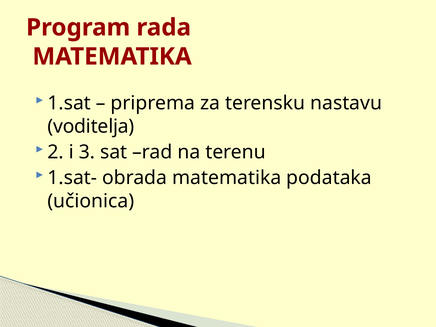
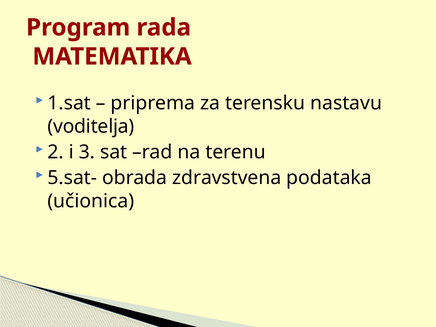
1.sat-: 1.sat- -> 5.sat-
obrada matematika: matematika -> zdravstvena
